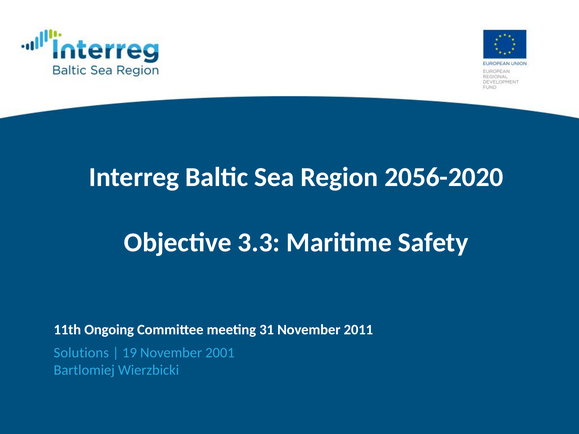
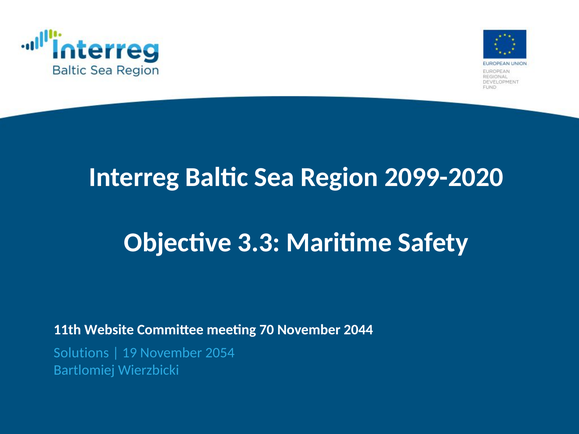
2056-2020: 2056-2020 -> 2099-2020
Ongoing: Ongoing -> Website
31: 31 -> 70
2011: 2011 -> 2044
2001: 2001 -> 2054
